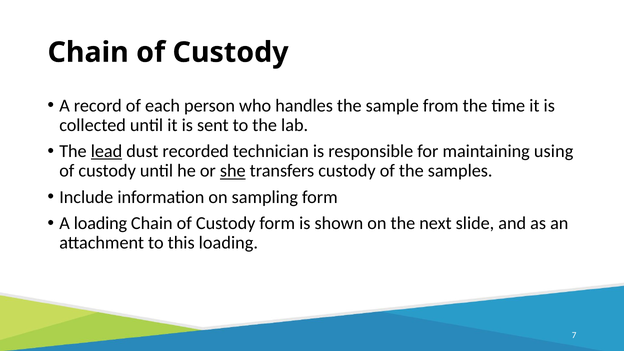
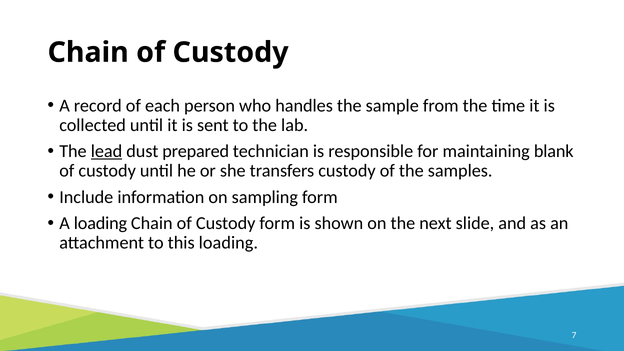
recorded: recorded -> prepared
using: using -> blank
she underline: present -> none
